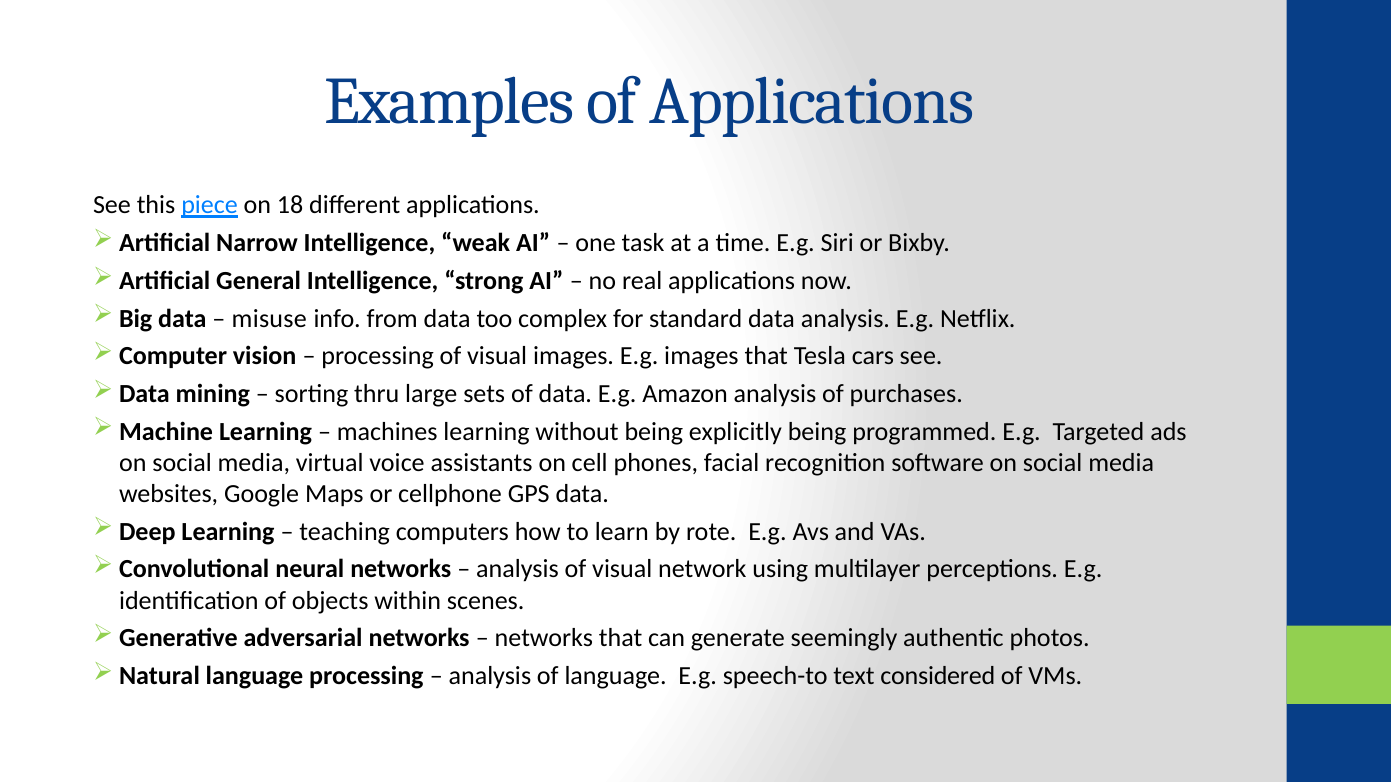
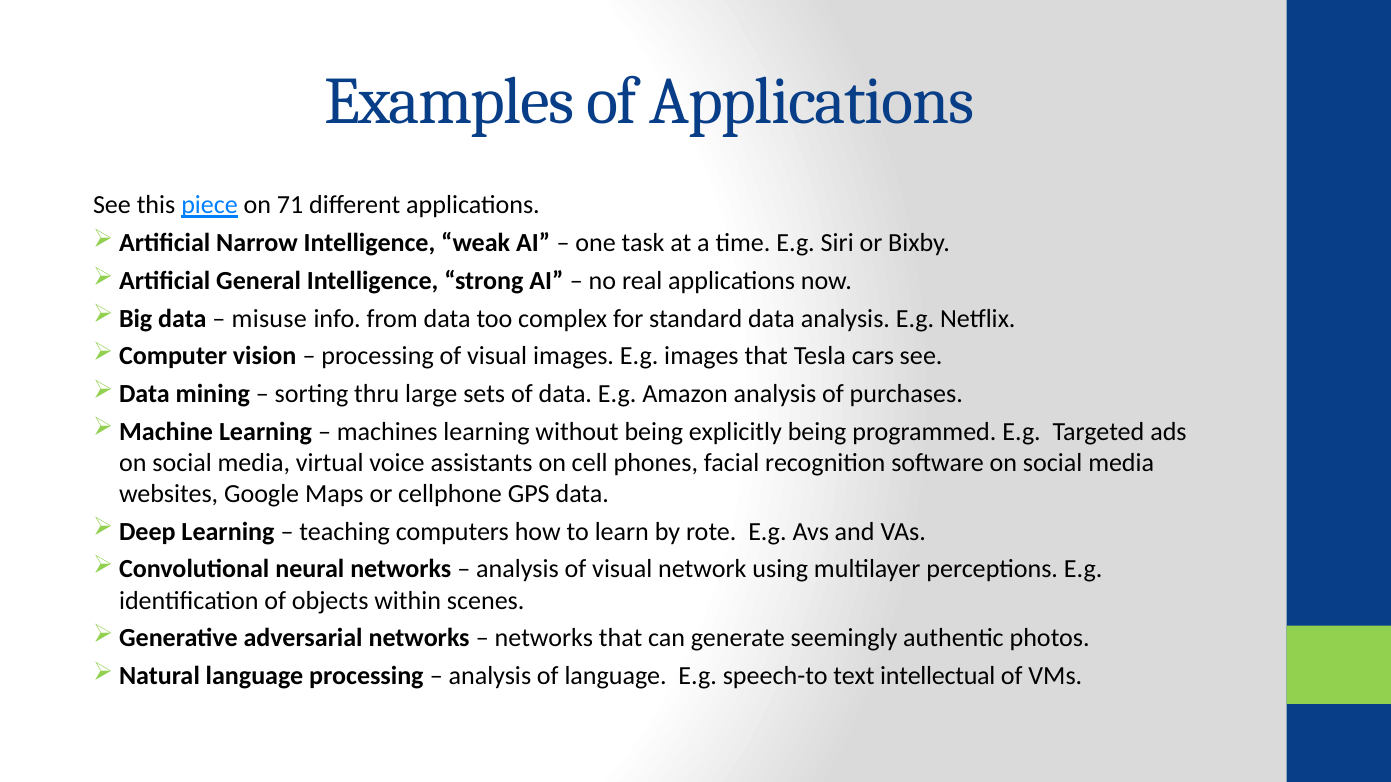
18: 18 -> 71
considered: considered -> intellectual
